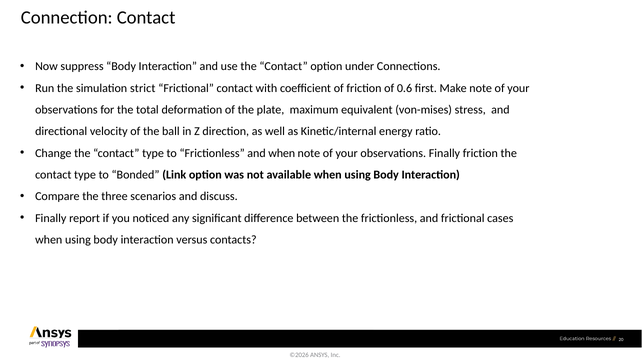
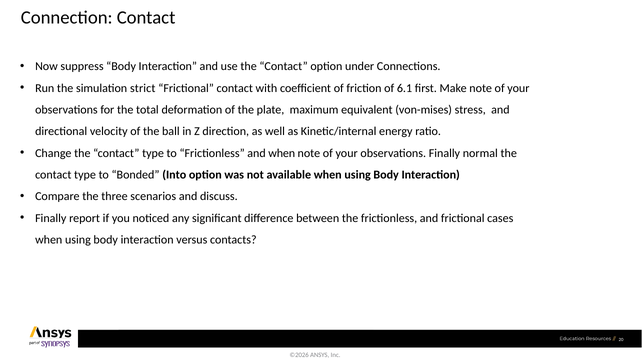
0.6: 0.6 -> 6.1
Finally friction: friction -> normal
Link: Link -> Into
